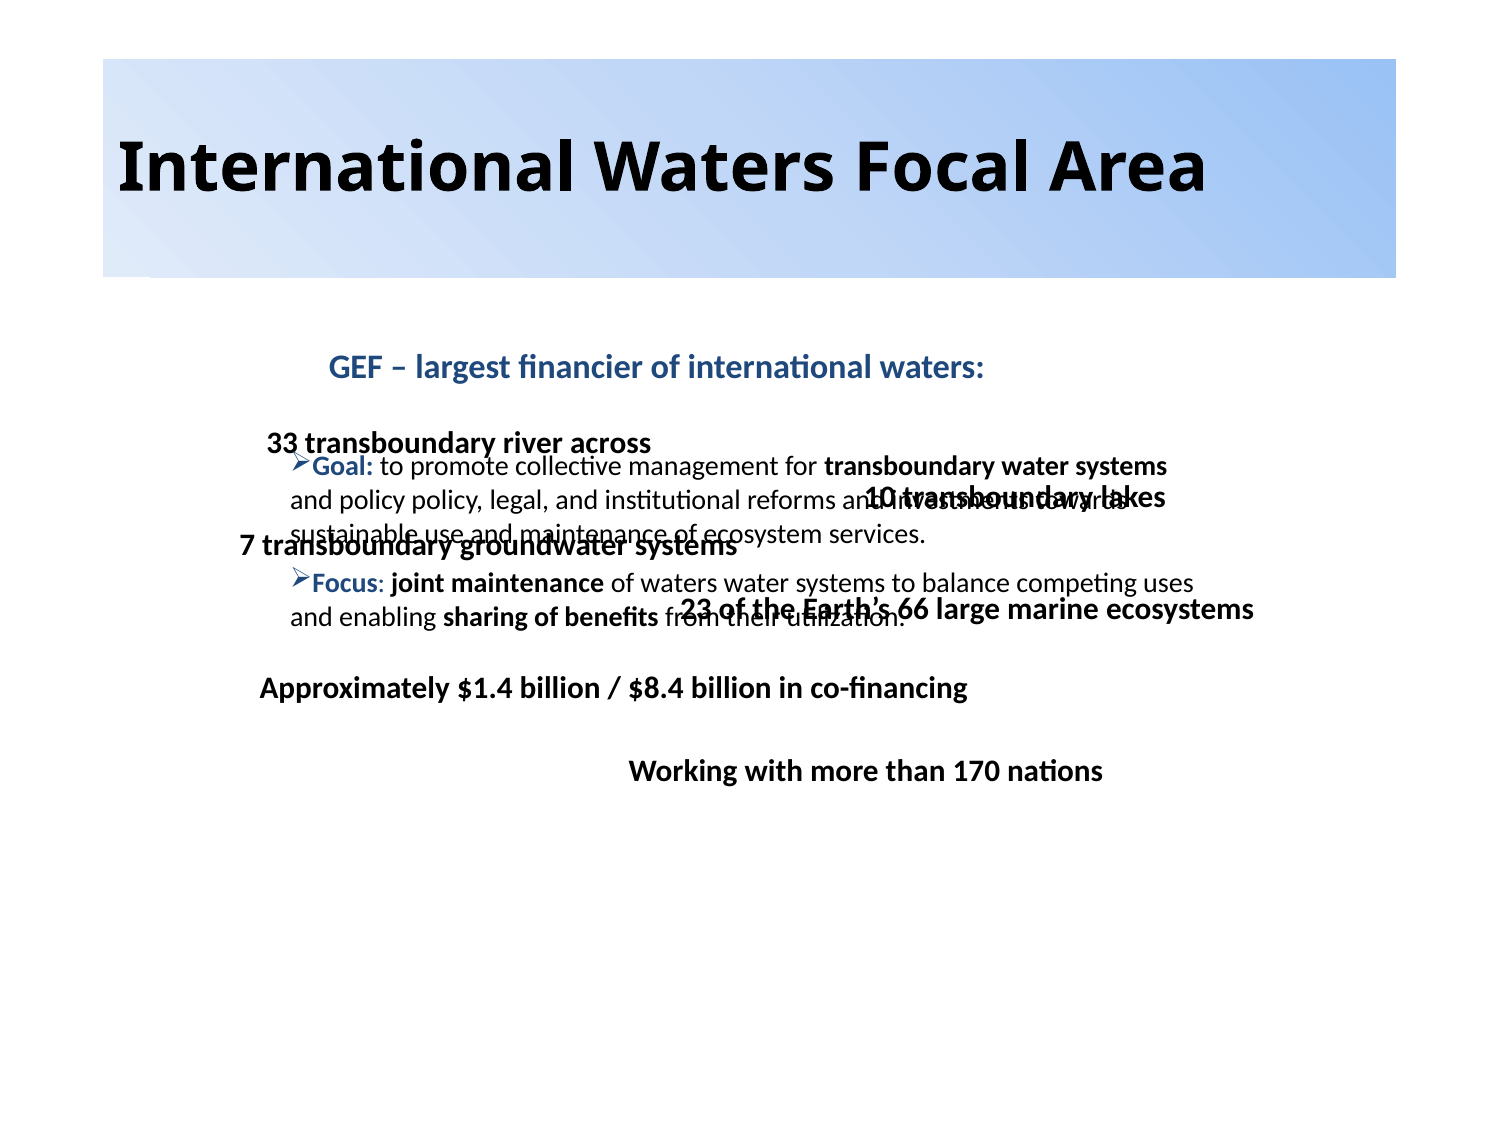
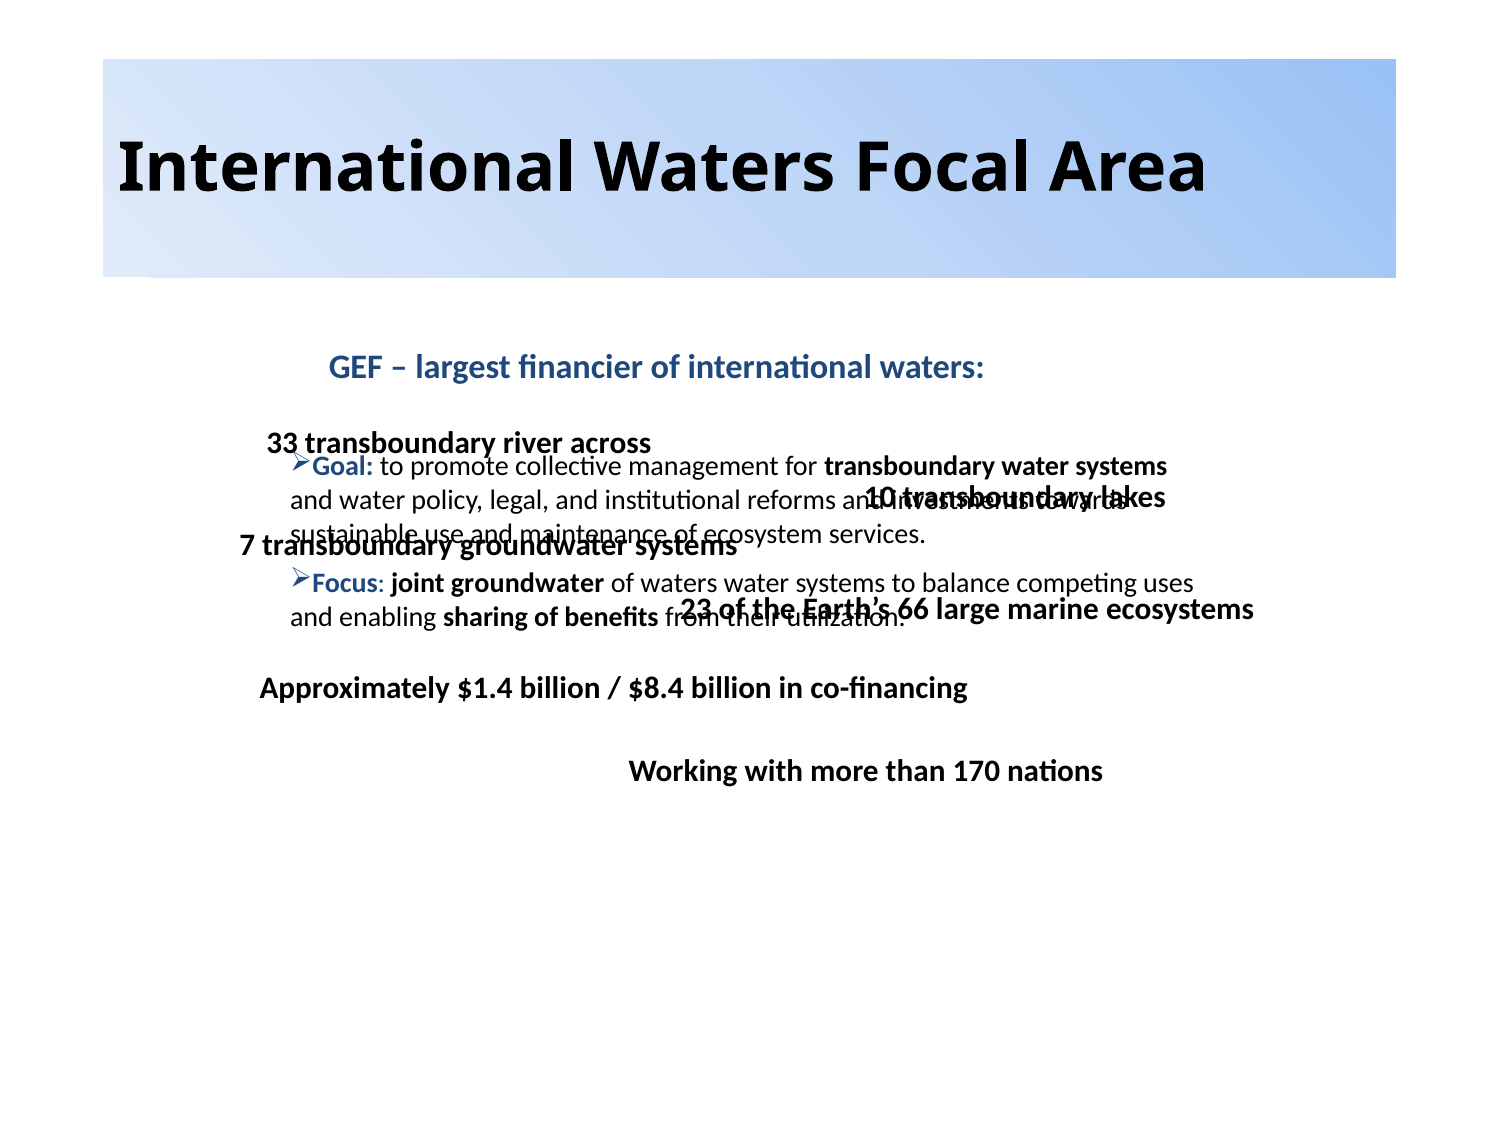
and policy: policy -> water
joint maintenance: maintenance -> groundwater
